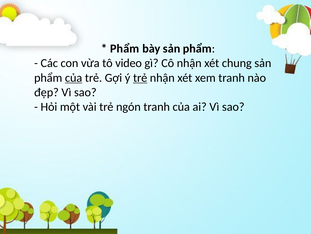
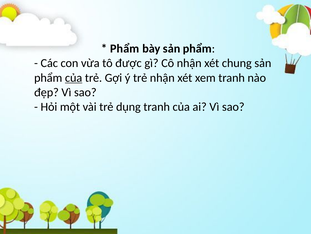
video: video -> được
trẻ at (140, 78) underline: present -> none
ngón: ngón -> dụng
